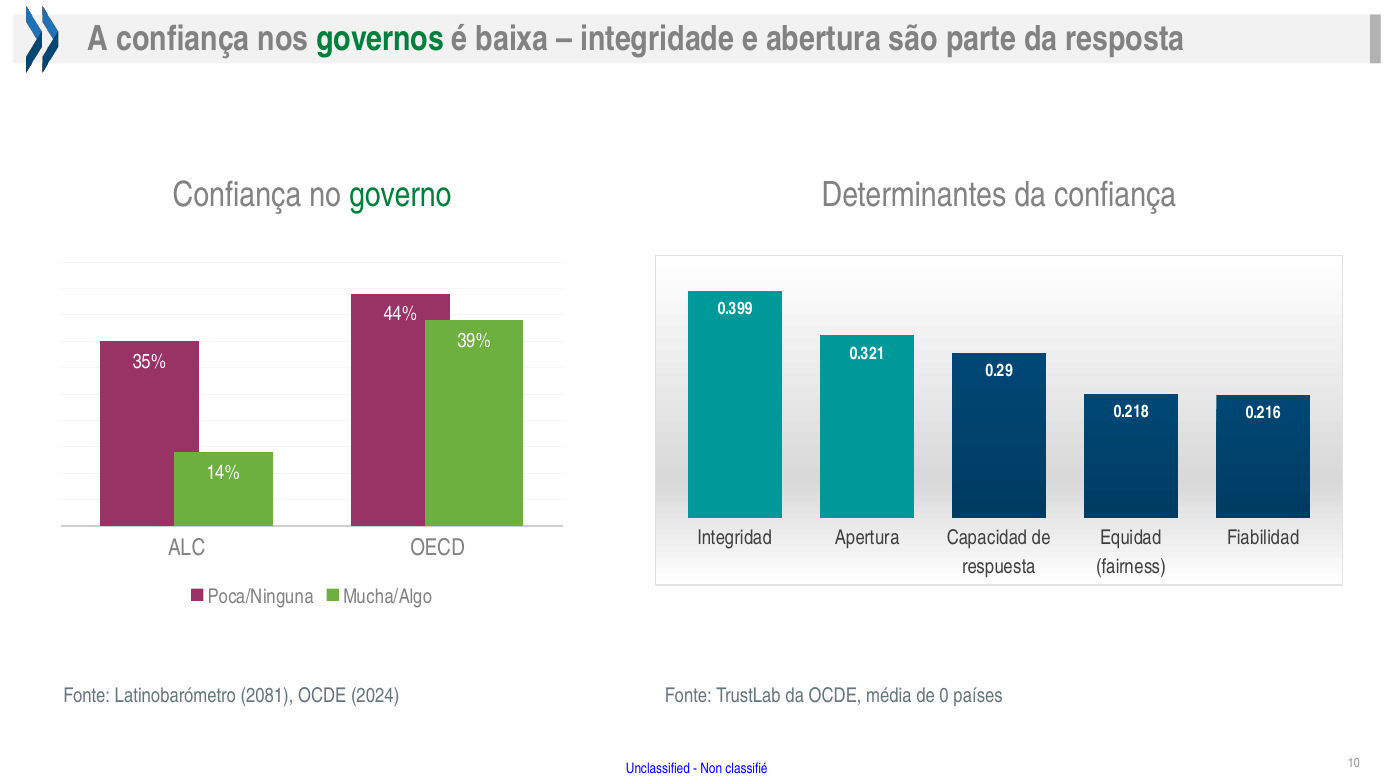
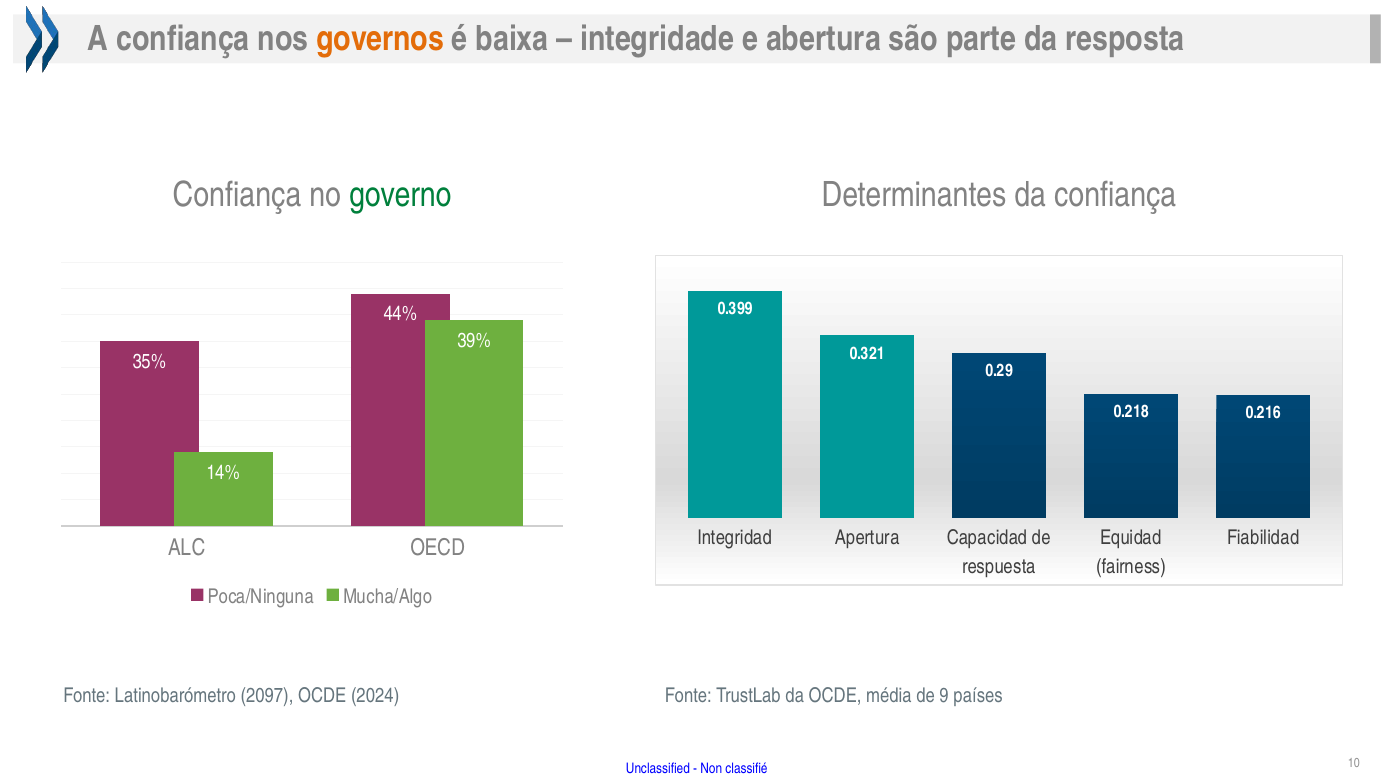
governos colour: green -> orange
2081: 2081 -> 2097
0: 0 -> 9
